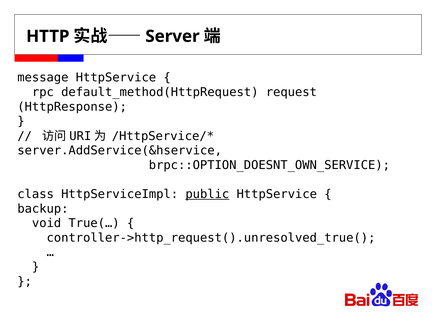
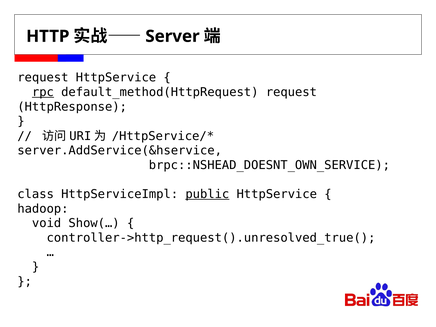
message at (43, 78): message -> request
rpc underline: none -> present
brpc::OPTION_DOESNT_OWN_SERVICE: brpc::OPTION_DOESNT_OWN_SERVICE -> brpc::NSHEAD_DOESNT_OWN_SERVICE
backup: backup -> hadoop
True(…: True(… -> Show(…
